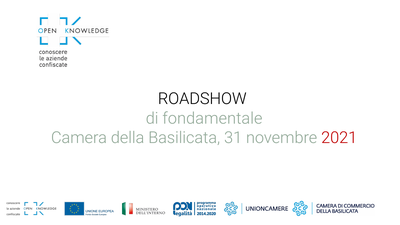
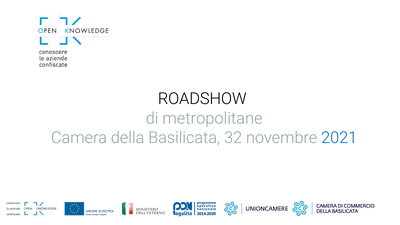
fondamentale: fondamentale -> metropolitane
31: 31 -> 32
2021 colour: red -> blue
